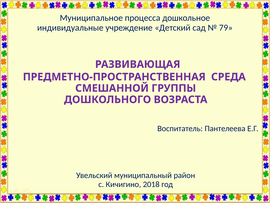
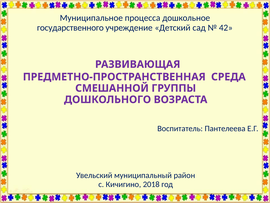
индивидуальные: индивидуальные -> государственного
79: 79 -> 42
